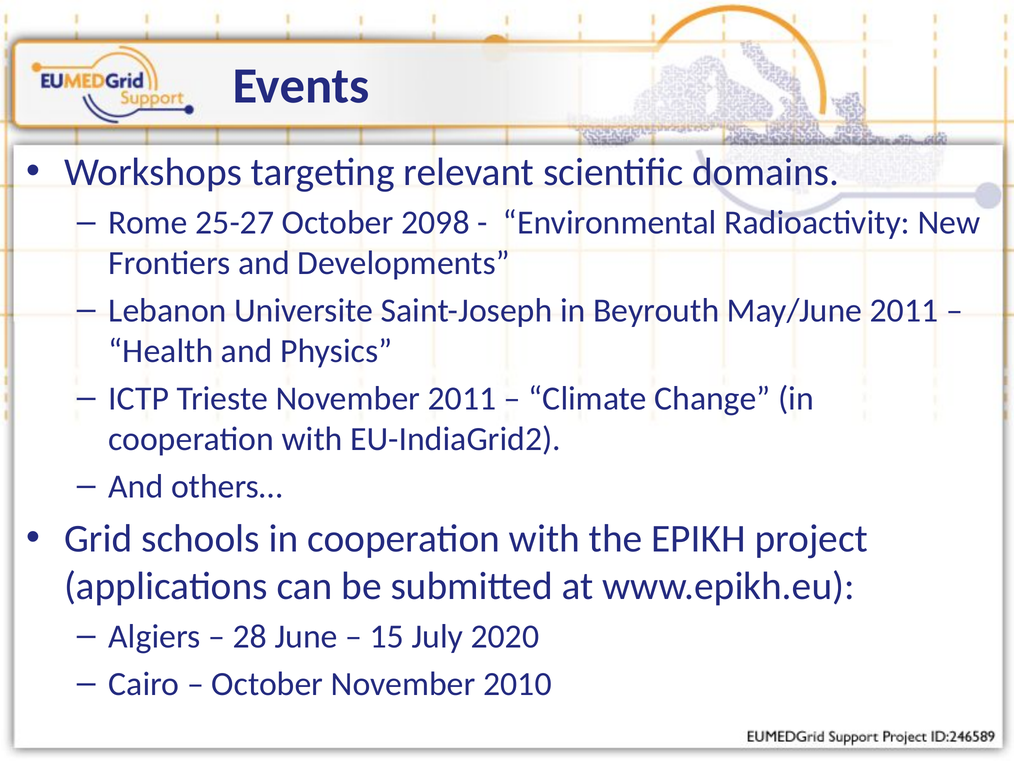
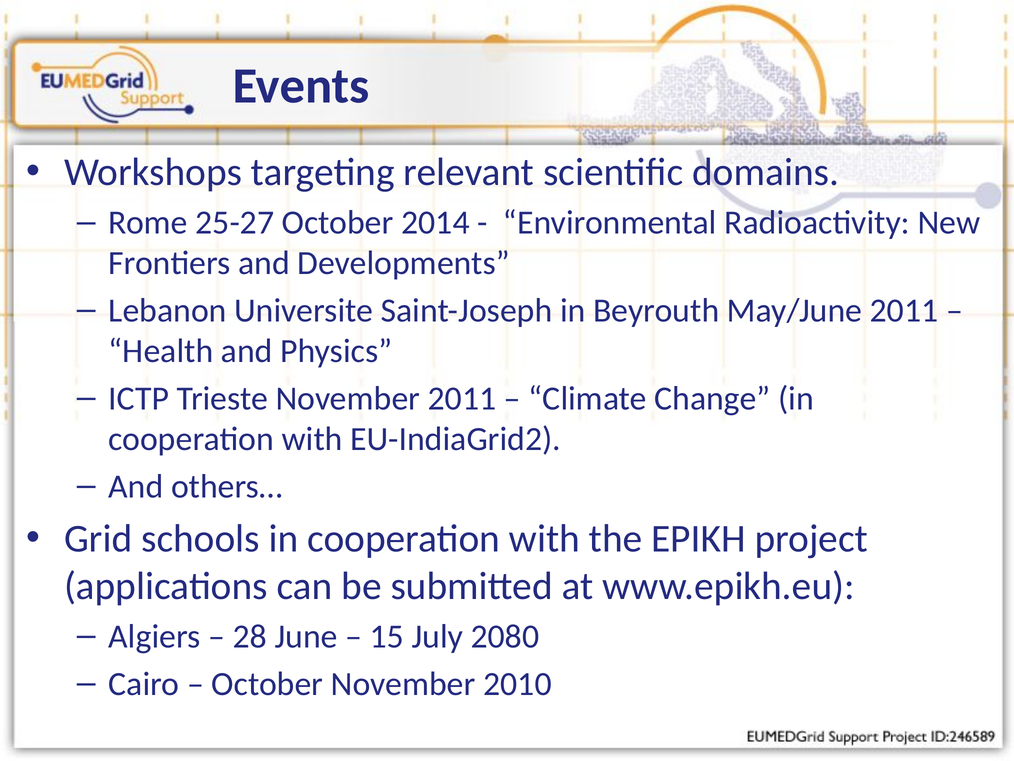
2098: 2098 -> 2014
2020: 2020 -> 2080
